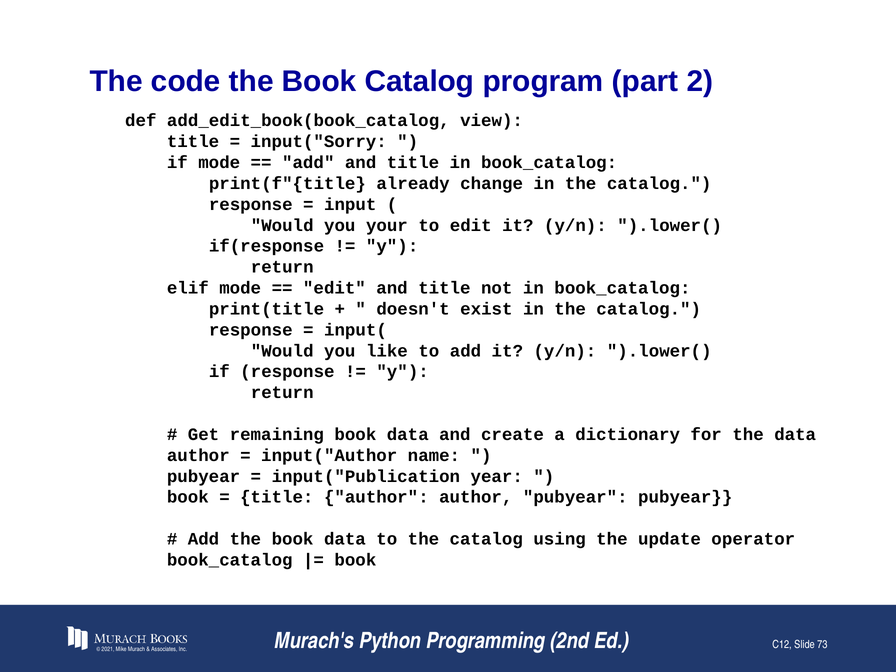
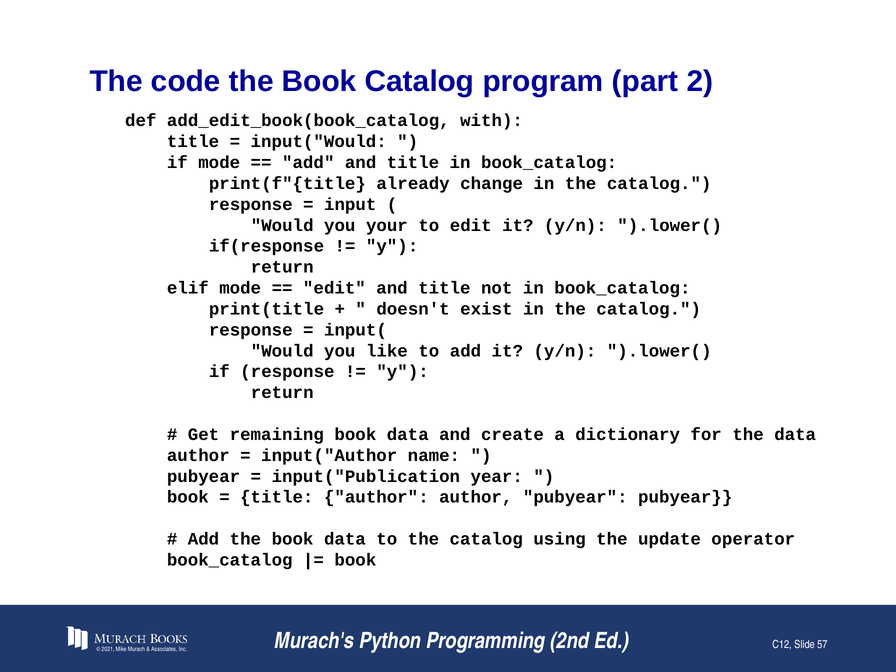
view: view -> with
input("Sorry: input("Sorry -> input("Would
73: 73 -> 57
